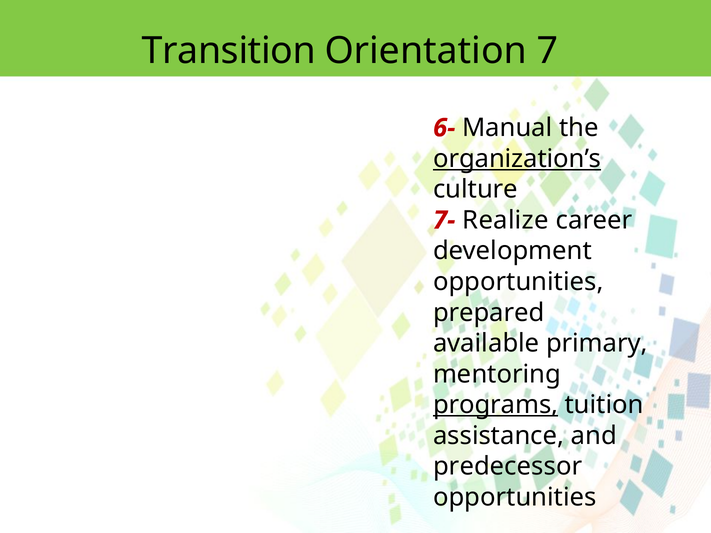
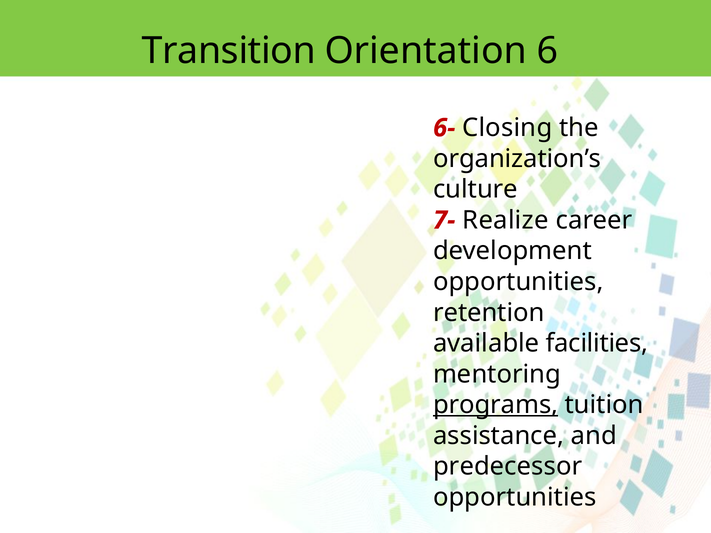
7: 7 -> 6
Manual: Manual -> Closing
organization’s underline: present -> none
prepared: prepared -> retention
primary: primary -> facilities
